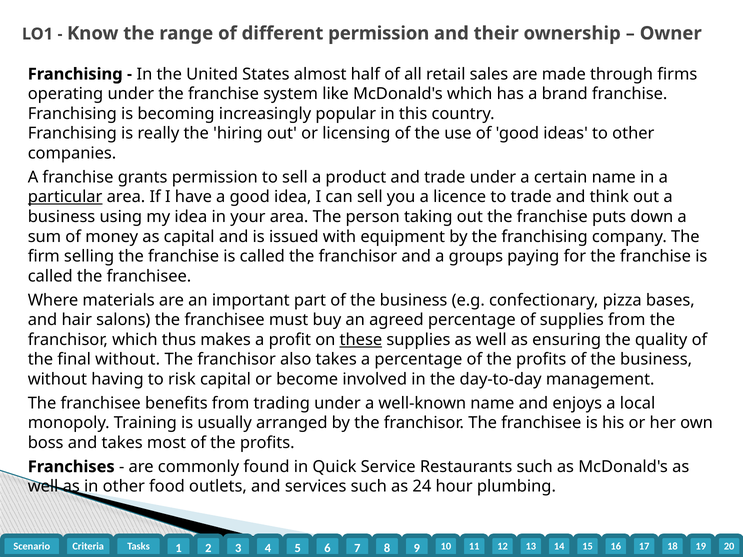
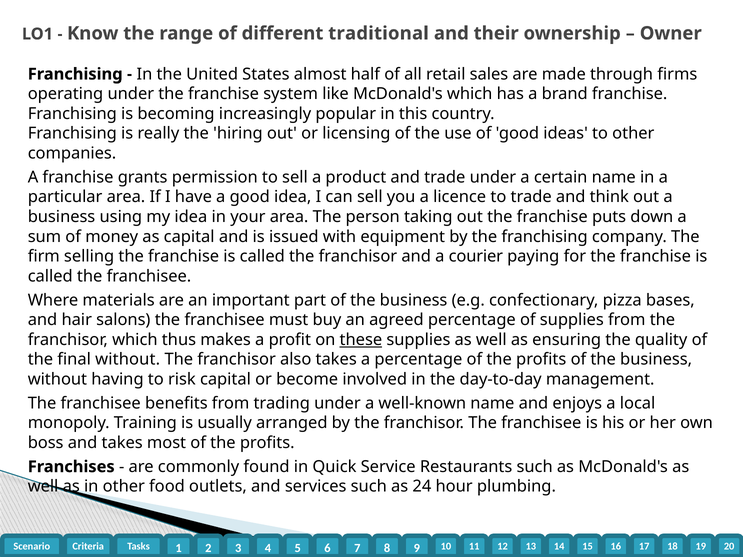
different permission: permission -> traditional
particular underline: present -> none
groups: groups -> courier
